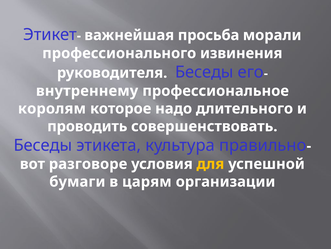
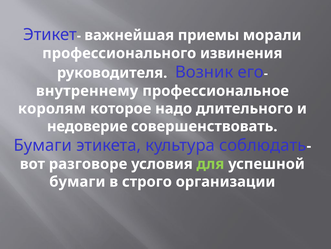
просьба: просьба -> приемы
руководителя Беседы: Беседы -> Возник
проводить: проводить -> недоверие
Беседы at (43, 145): Беседы -> Бумаги
правильно: правильно -> соблюдать
для colour: yellow -> light green
царям: царям -> строго
